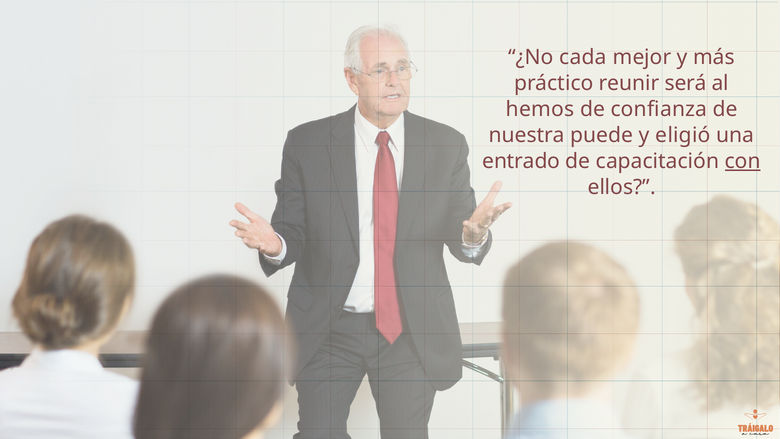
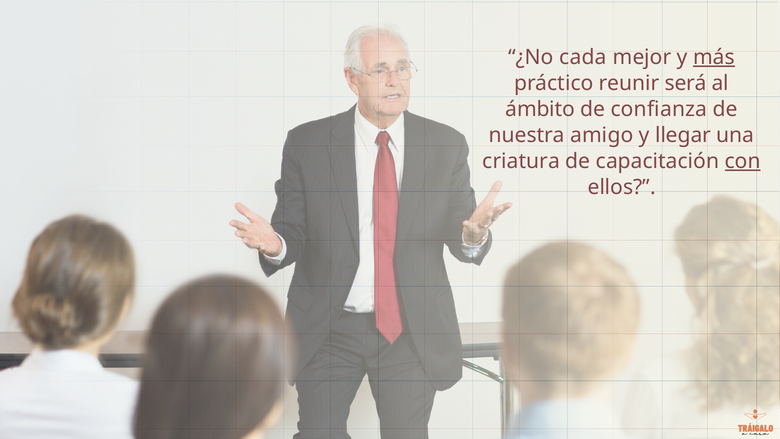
más underline: none -> present
hemos: hemos -> ámbito
puede: puede -> amigo
eligió: eligió -> llegar
entrado: entrado -> criatura
